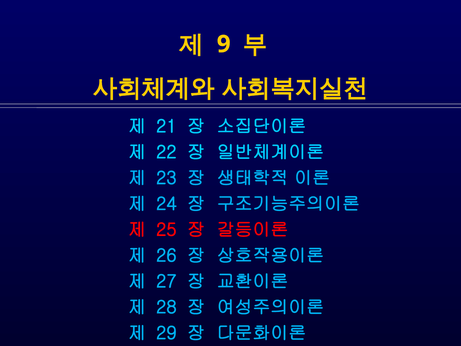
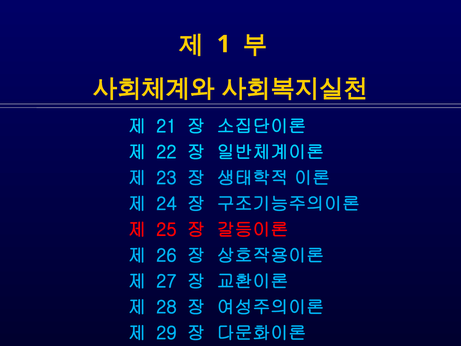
9: 9 -> 1
